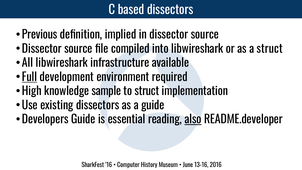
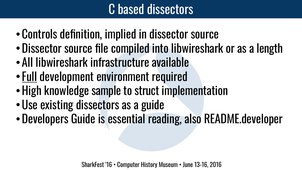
Previous: Previous -> Controls
a struct: struct -> length
also underline: present -> none
